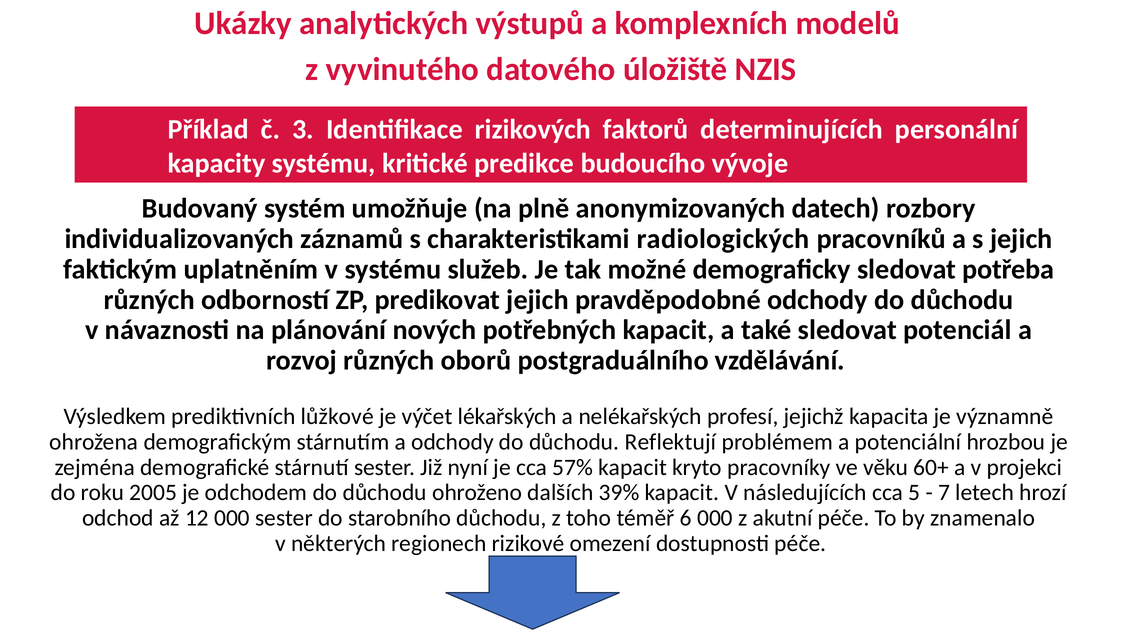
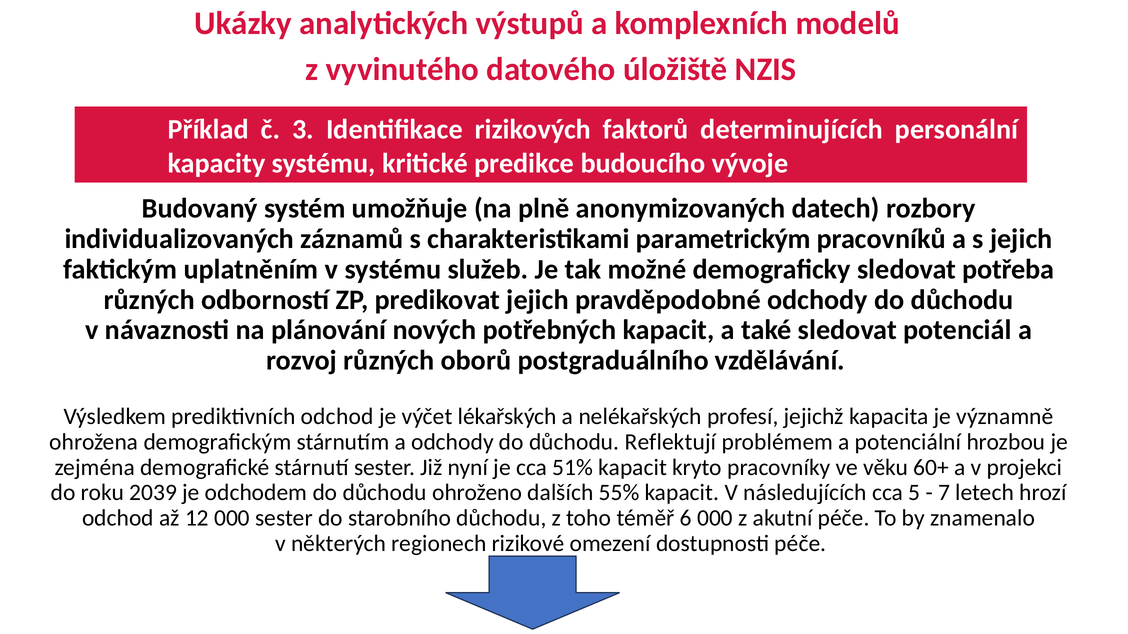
radiologických: radiologických -> parametrickým
prediktivních lůžkové: lůžkové -> odchod
57%: 57% -> 51%
2005: 2005 -> 2039
39%: 39% -> 55%
